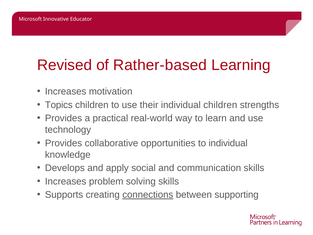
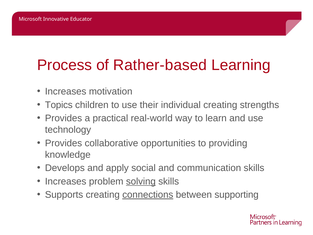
Revised: Revised -> Process
individual children: children -> creating
to individual: individual -> providing
solving underline: none -> present
